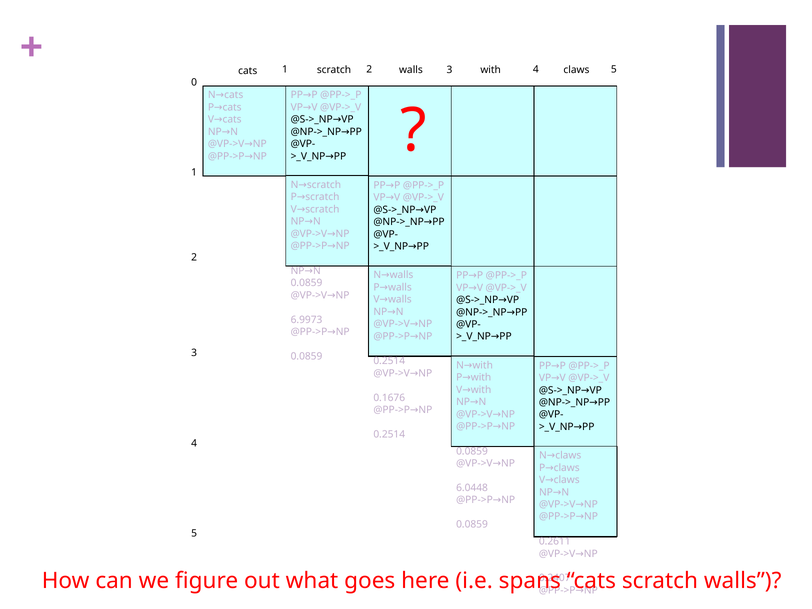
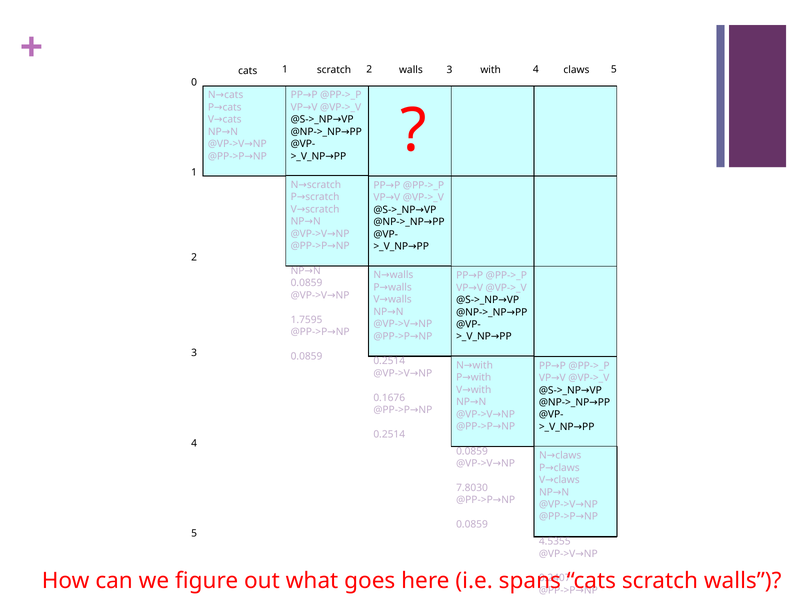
6.9973: 6.9973 -> 1.7595
6.0448: 6.0448 -> 7.8030
0.2611: 0.2611 -> 4.5355
